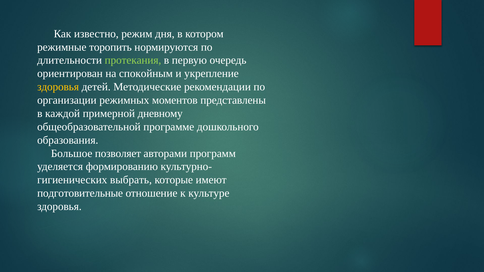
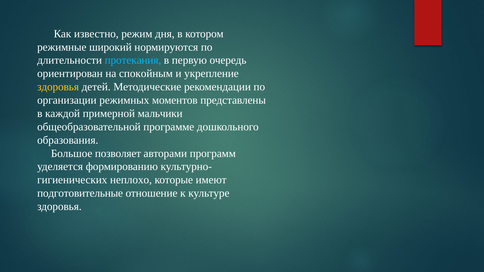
торопить: торопить -> широкий
протекания colour: light green -> light blue
дневному: дневному -> мальчики
выбрать: выбрать -> неплохо
